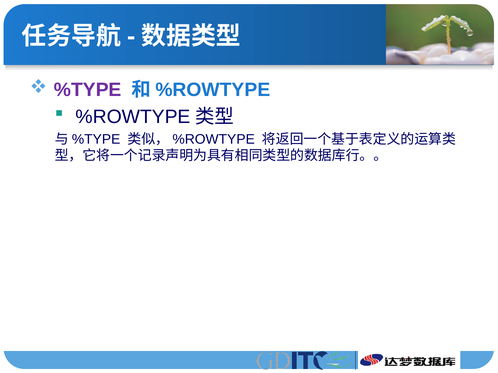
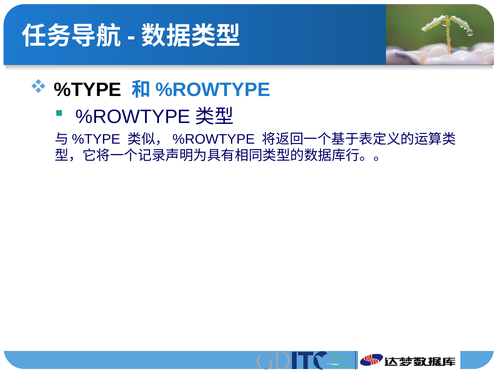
%TYPE colour: purple -> black
